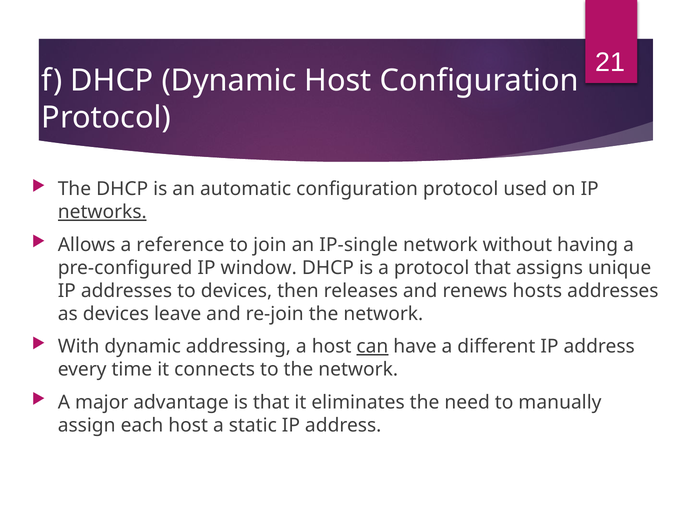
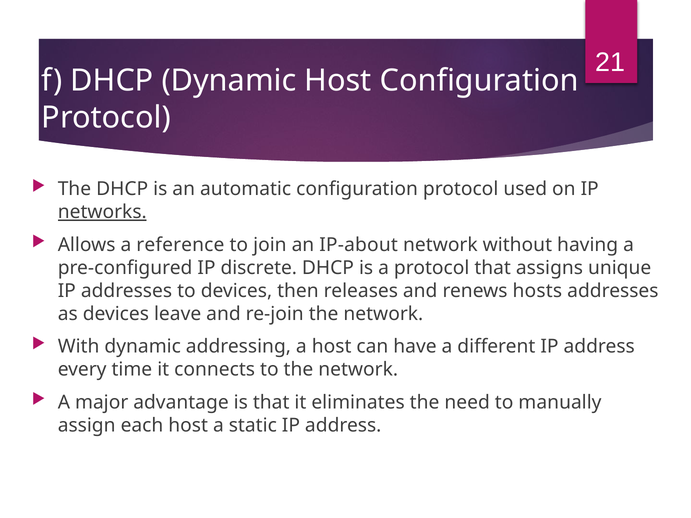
IP-single: IP-single -> IP-about
window: window -> discrete
can underline: present -> none
